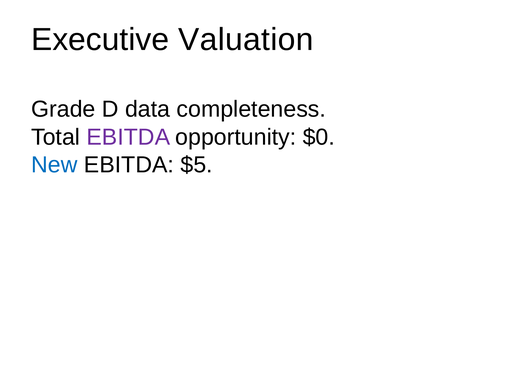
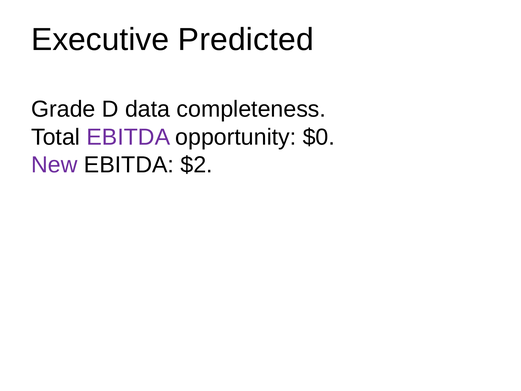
Valuation: Valuation -> Predicted
New colour: blue -> purple
$5: $5 -> $2
